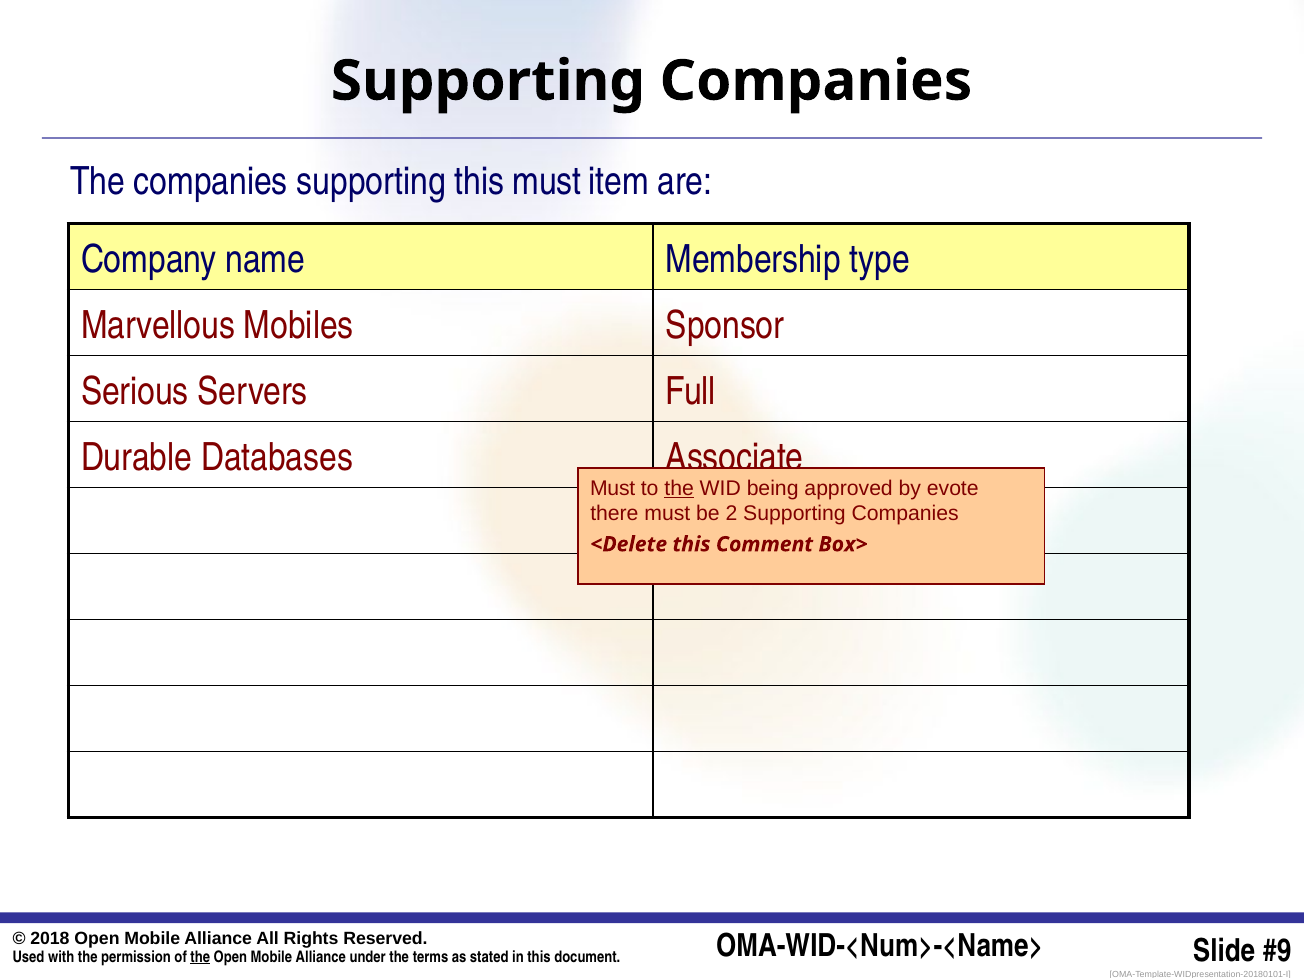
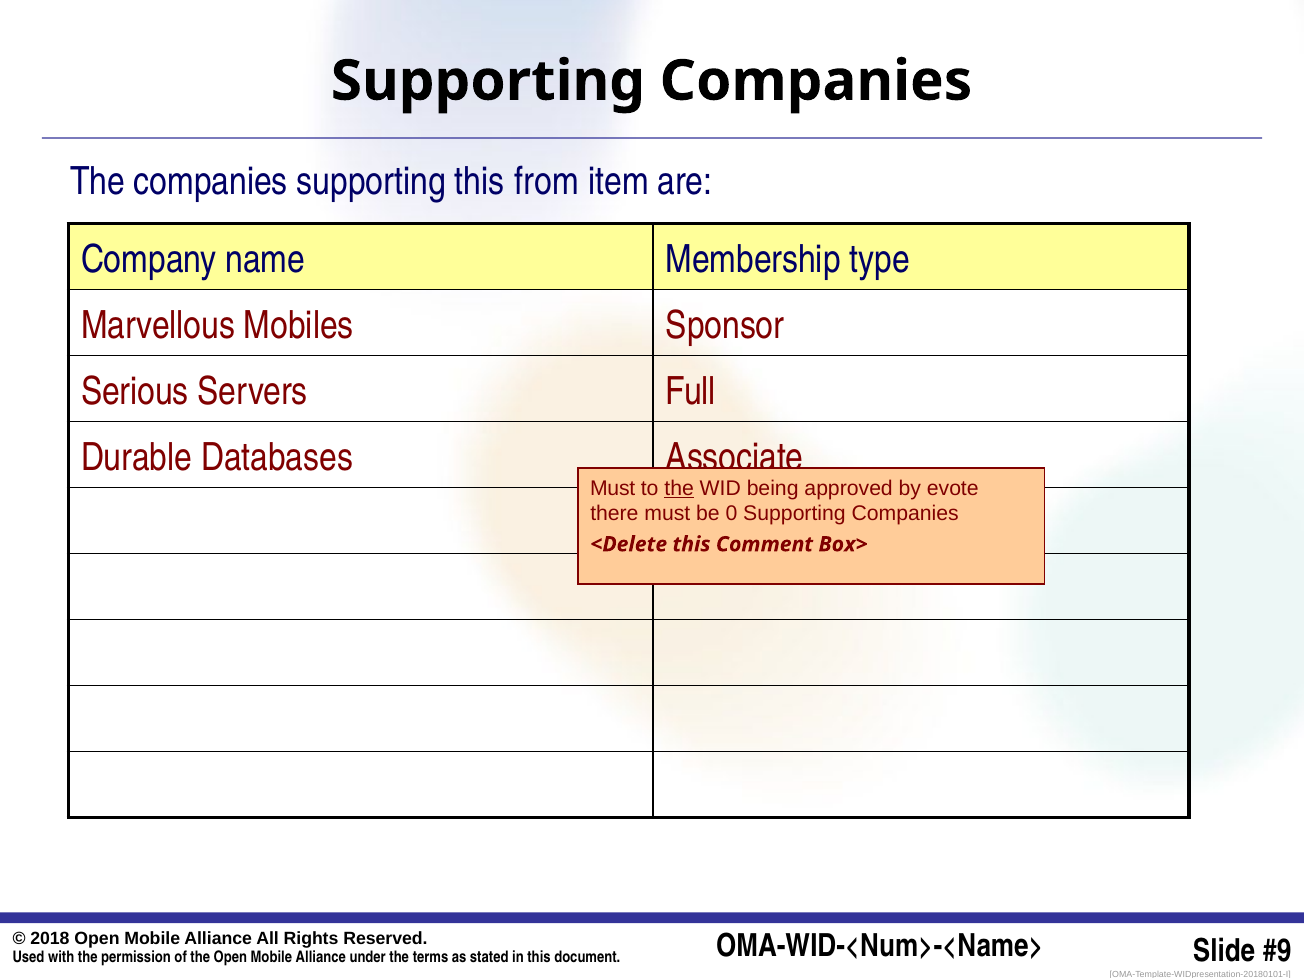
this must: must -> from
2: 2 -> 0
the at (200, 957) underline: present -> none
